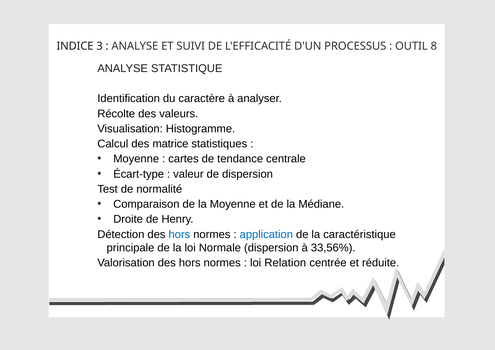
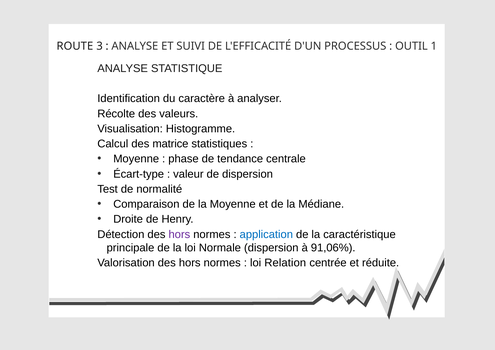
INDICE: INDICE -> ROUTE
8: 8 -> 1
cartes: cartes -> phase
hors at (179, 234) colour: blue -> purple
33,56%: 33,56% -> 91,06%
